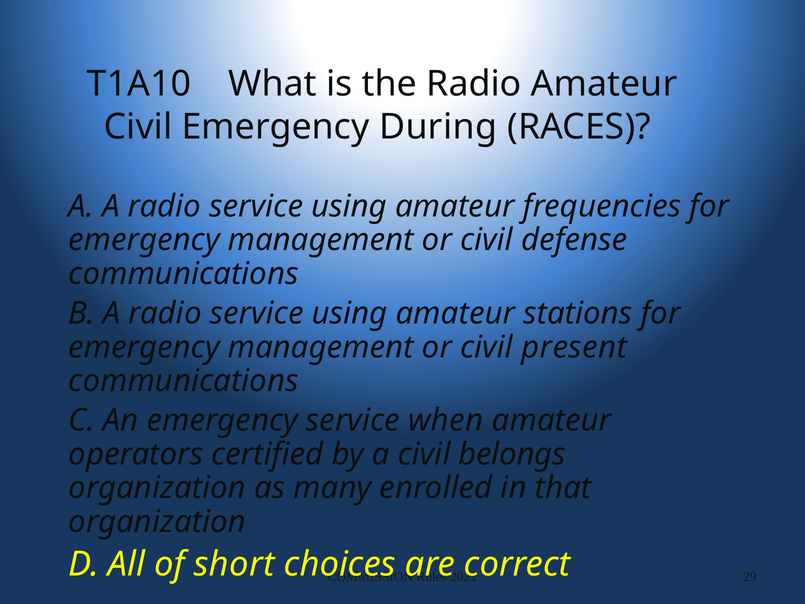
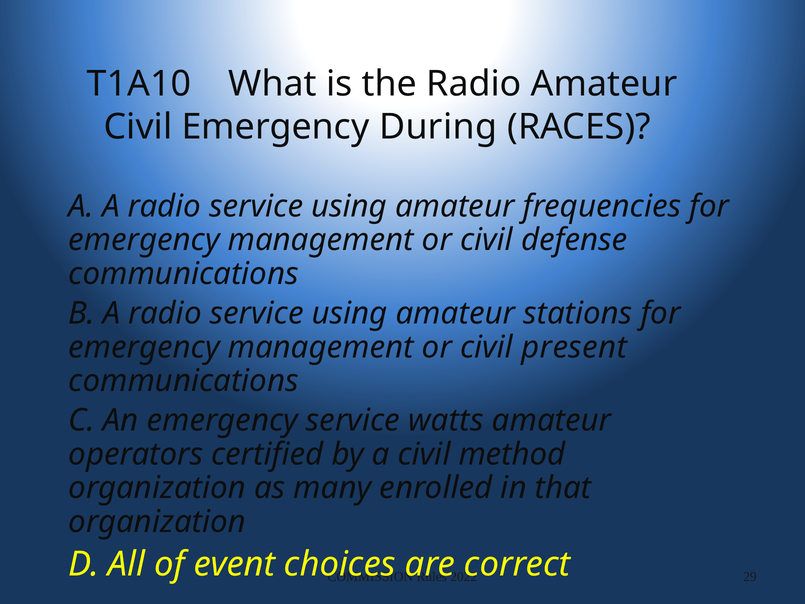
when: when -> watts
belongs: belongs -> method
short: short -> event
